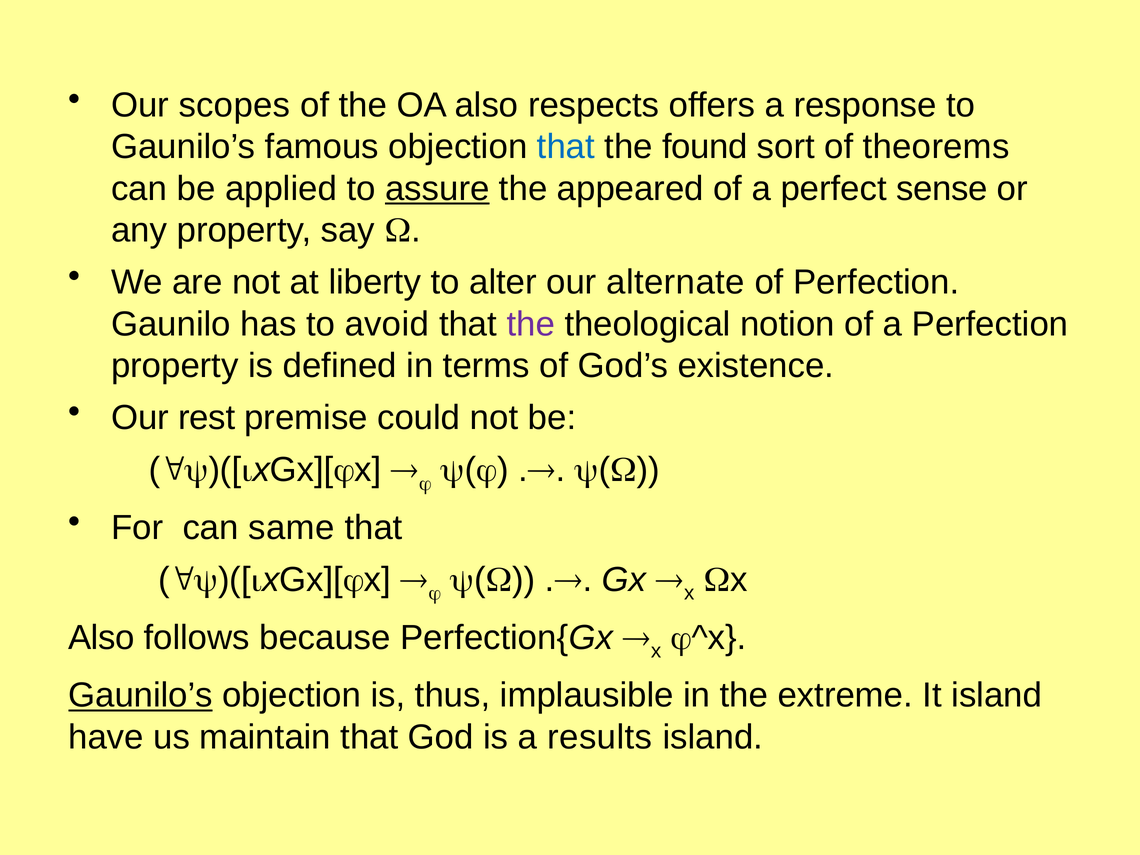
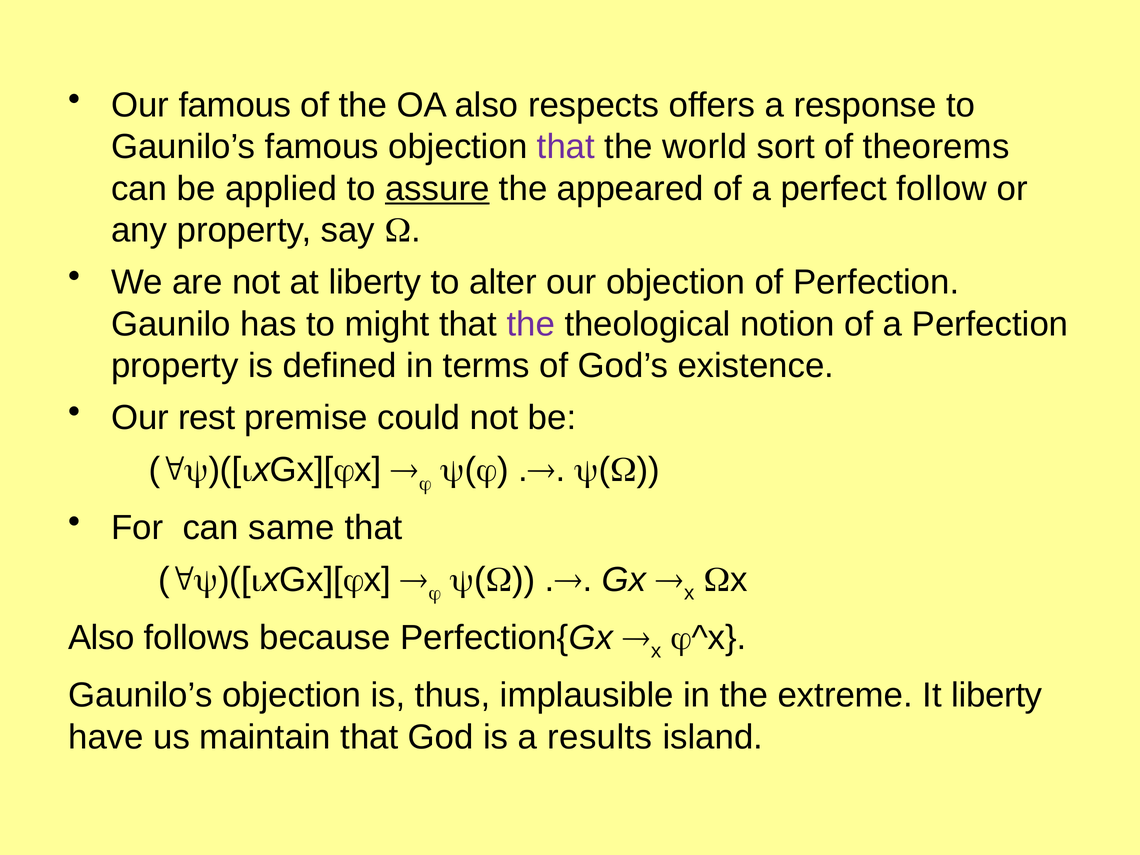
Our scopes: scopes -> famous
that at (566, 147) colour: blue -> purple
found: found -> world
sense: sense -> follow
our alternate: alternate -> objection
avoid: avoid -> might
Gaunilo’s at (141, 695) underline: present -> none
It island: island -> liberty
